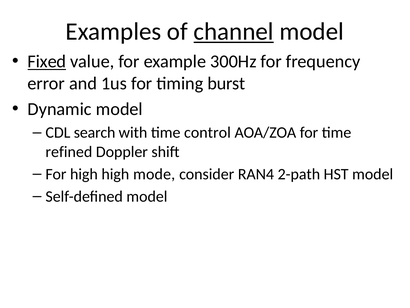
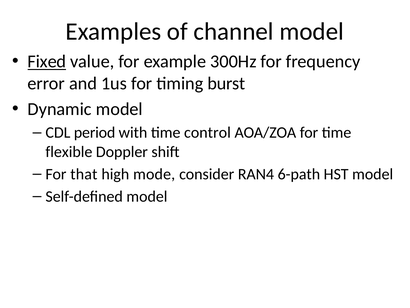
channel underline: present -> none
search: search -> period
refined: refined -> flexible
For high: high -> that
2-path: 2-path -> 6-path
